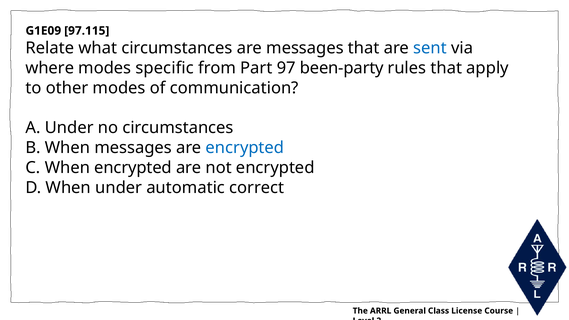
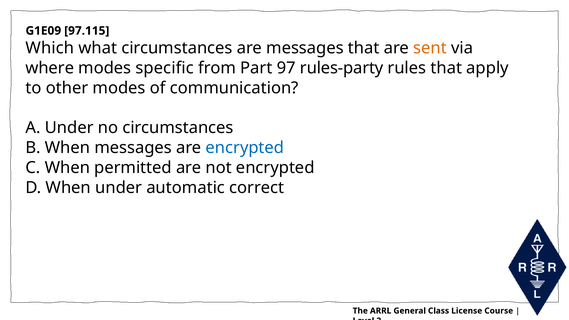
Relate: Relate -> Which
sent colour: blue -> orange
been-party: been-party -> rules-party
When encrypted: encrypted -> permitted
